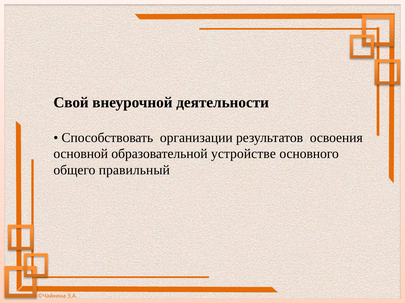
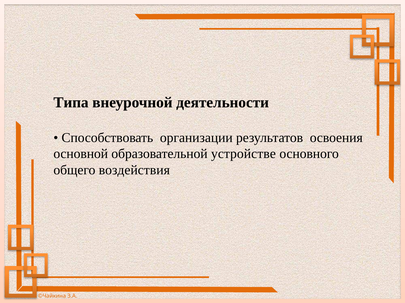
Свой: Свой -> Типа
правильный: правильный -> воздействия
